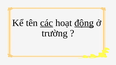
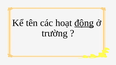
các underline: present -> none
